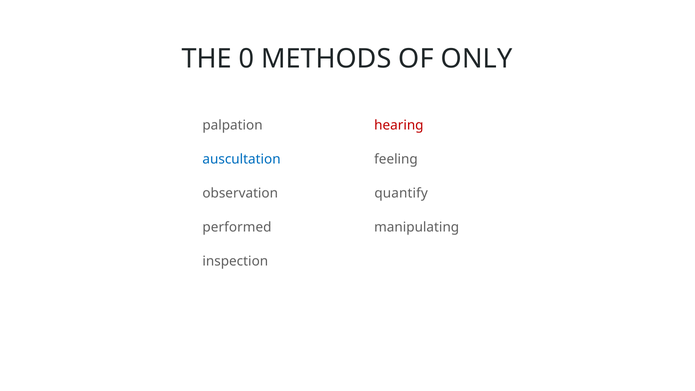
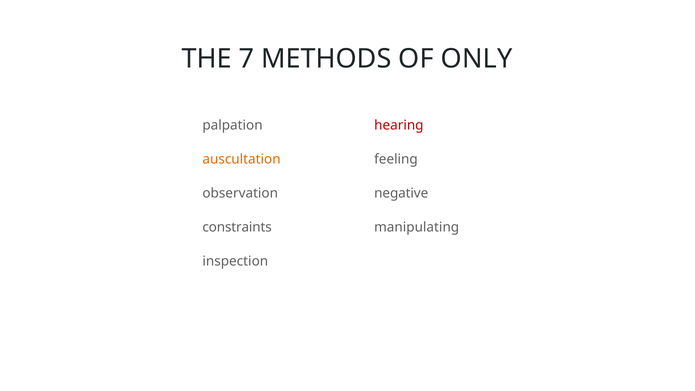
0: 0 -> 7
auscultation colour: blue -> orange
quantify: quantify -> negative
performed: performed -> constraints
